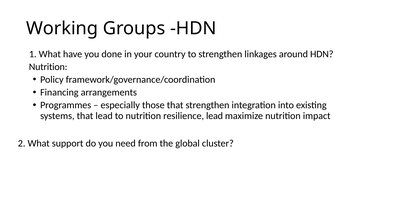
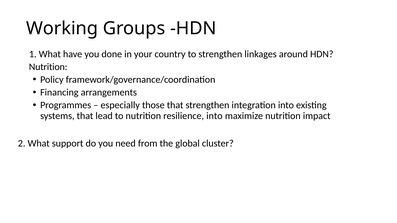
resilience lead: lead -> into
